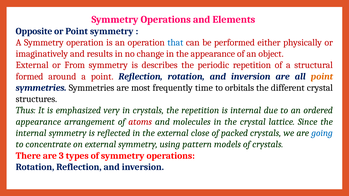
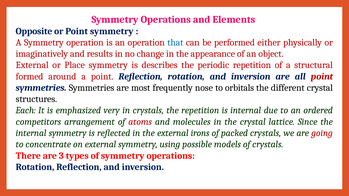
From: From -> Place
point at (322, 77) colour: orange -> red
time: time -> nose
Thus: Thus -> Each
appearance at (38, 122): appearance -> competitors
close: close -> irons
going colour: blue -> red
pattern: pattern -> possible
